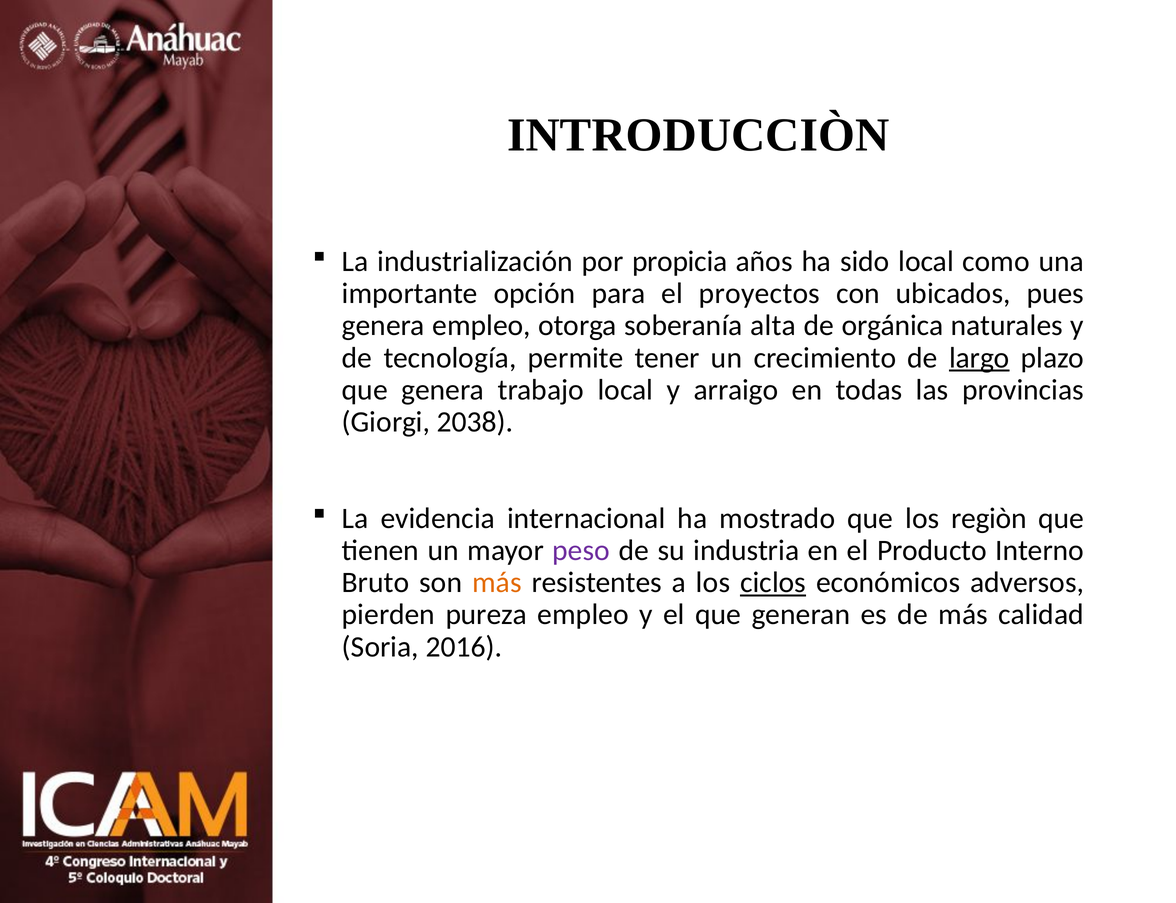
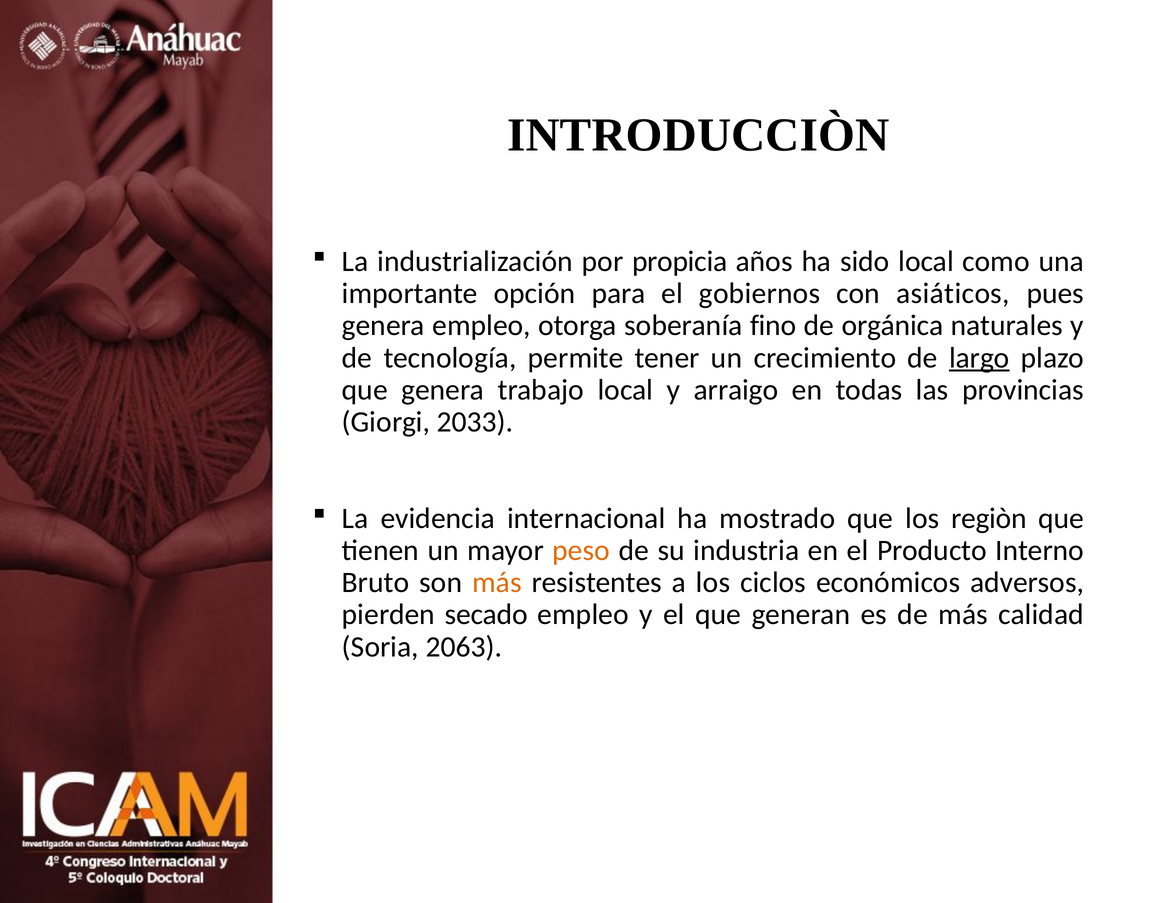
proyectos: proyectos -> gobiernos
ubicados: ubicados -> asiáticos
alta: alta -> fino
2038: 2038 -> 2033
peso colour: purple -> orange
ciclos underline: present -> none
pureza: pureza -> secado
2016: 2016 -> 2063
